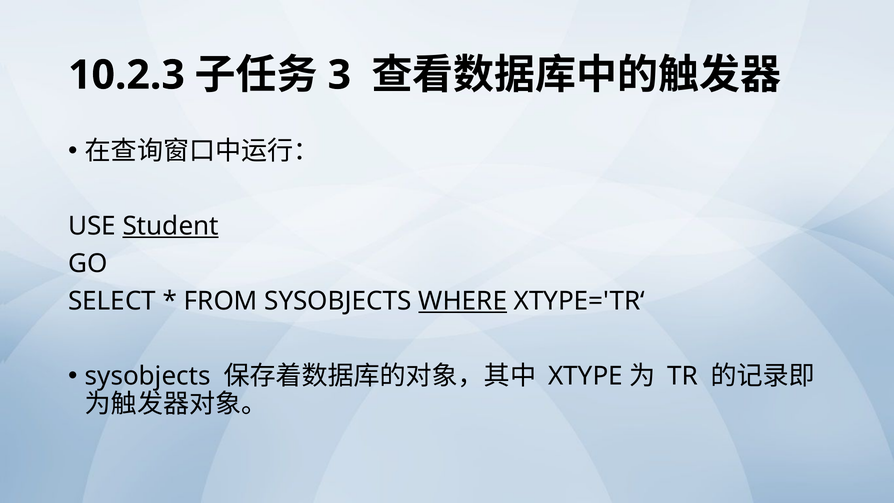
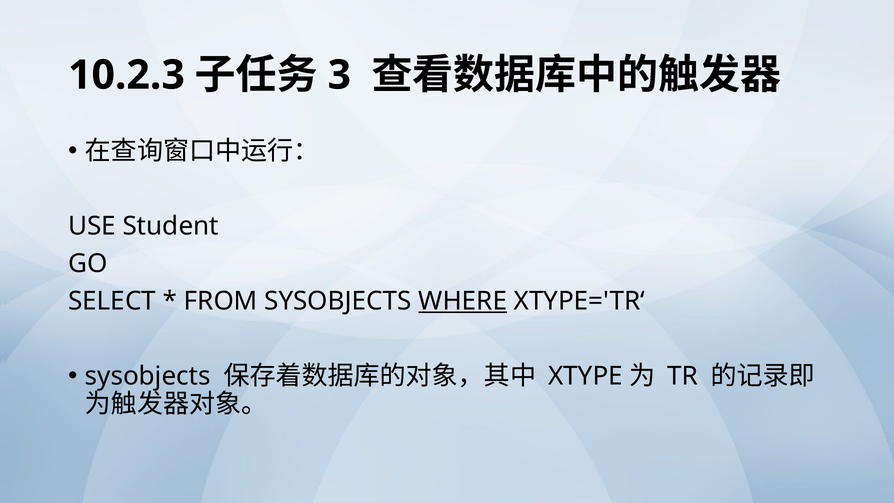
Student underline: present -> none
